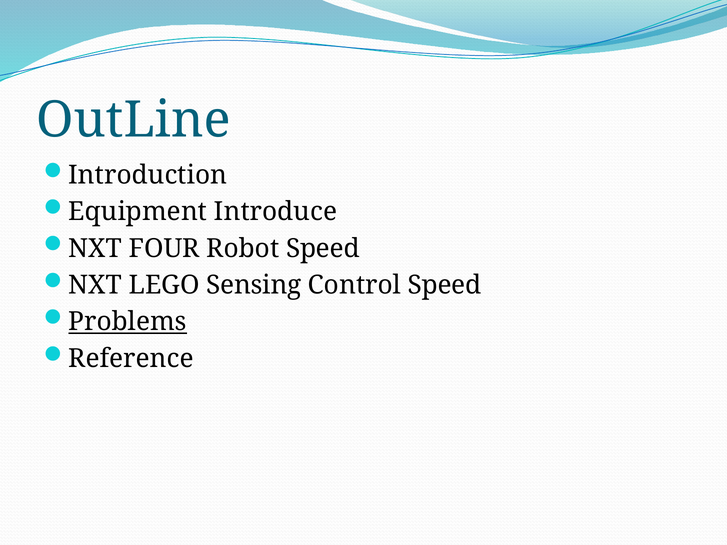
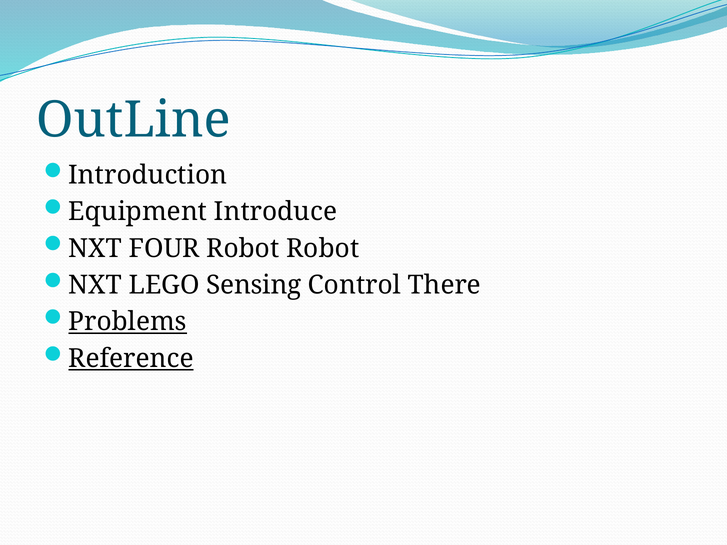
Robot Speed: Speed -> Robot
Control Speed: Speed -> There
Reference underline: none -> present
